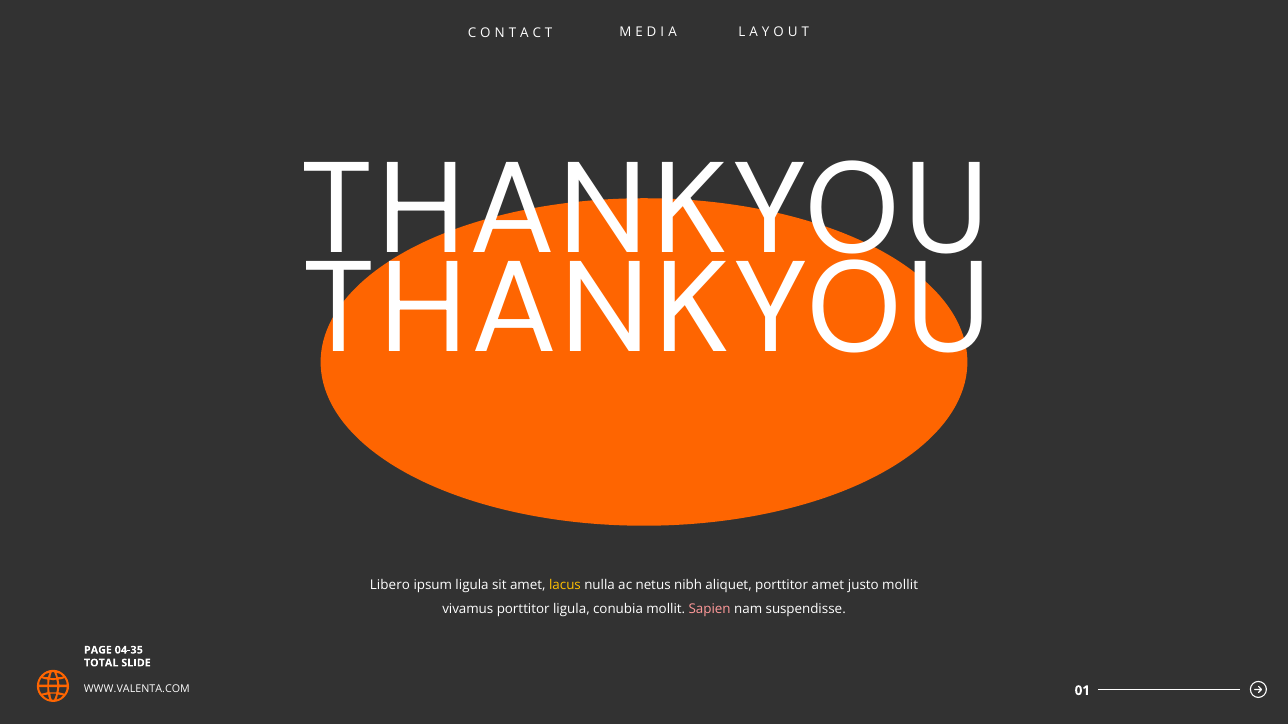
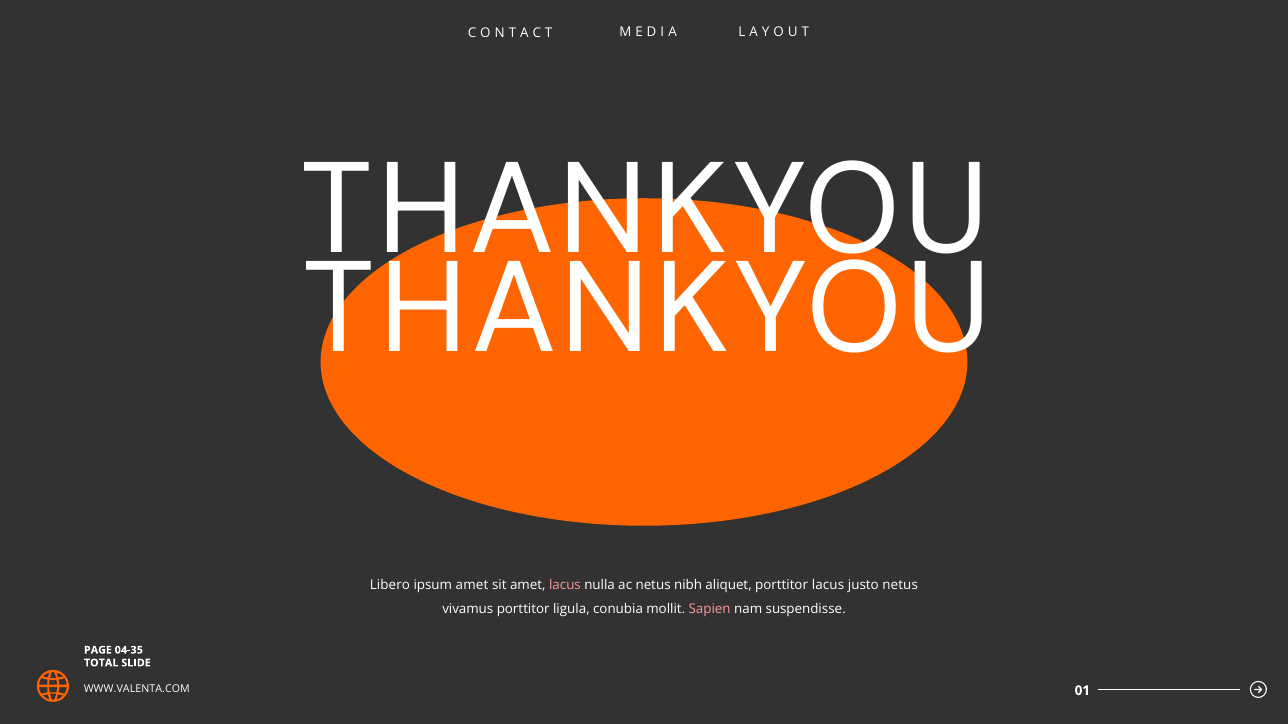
ipsum ligula: ligula -> amet
lacus at (565, 586) colour: yellow -> pink
porttitor amet: amet -> lacus
justo mollit: mollit -> netus
